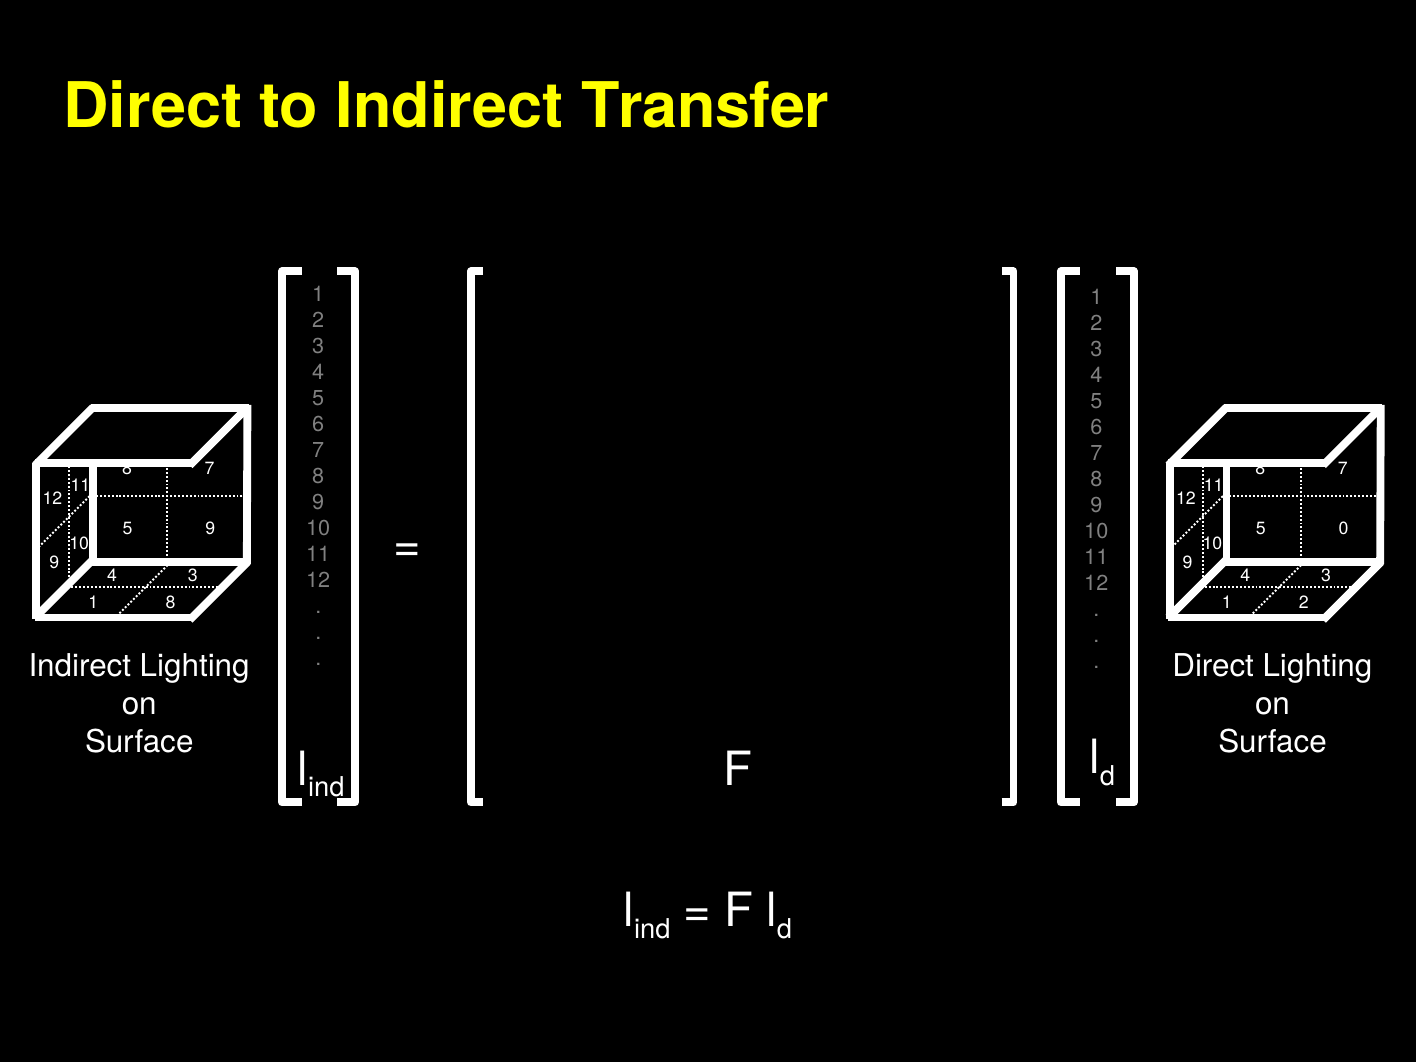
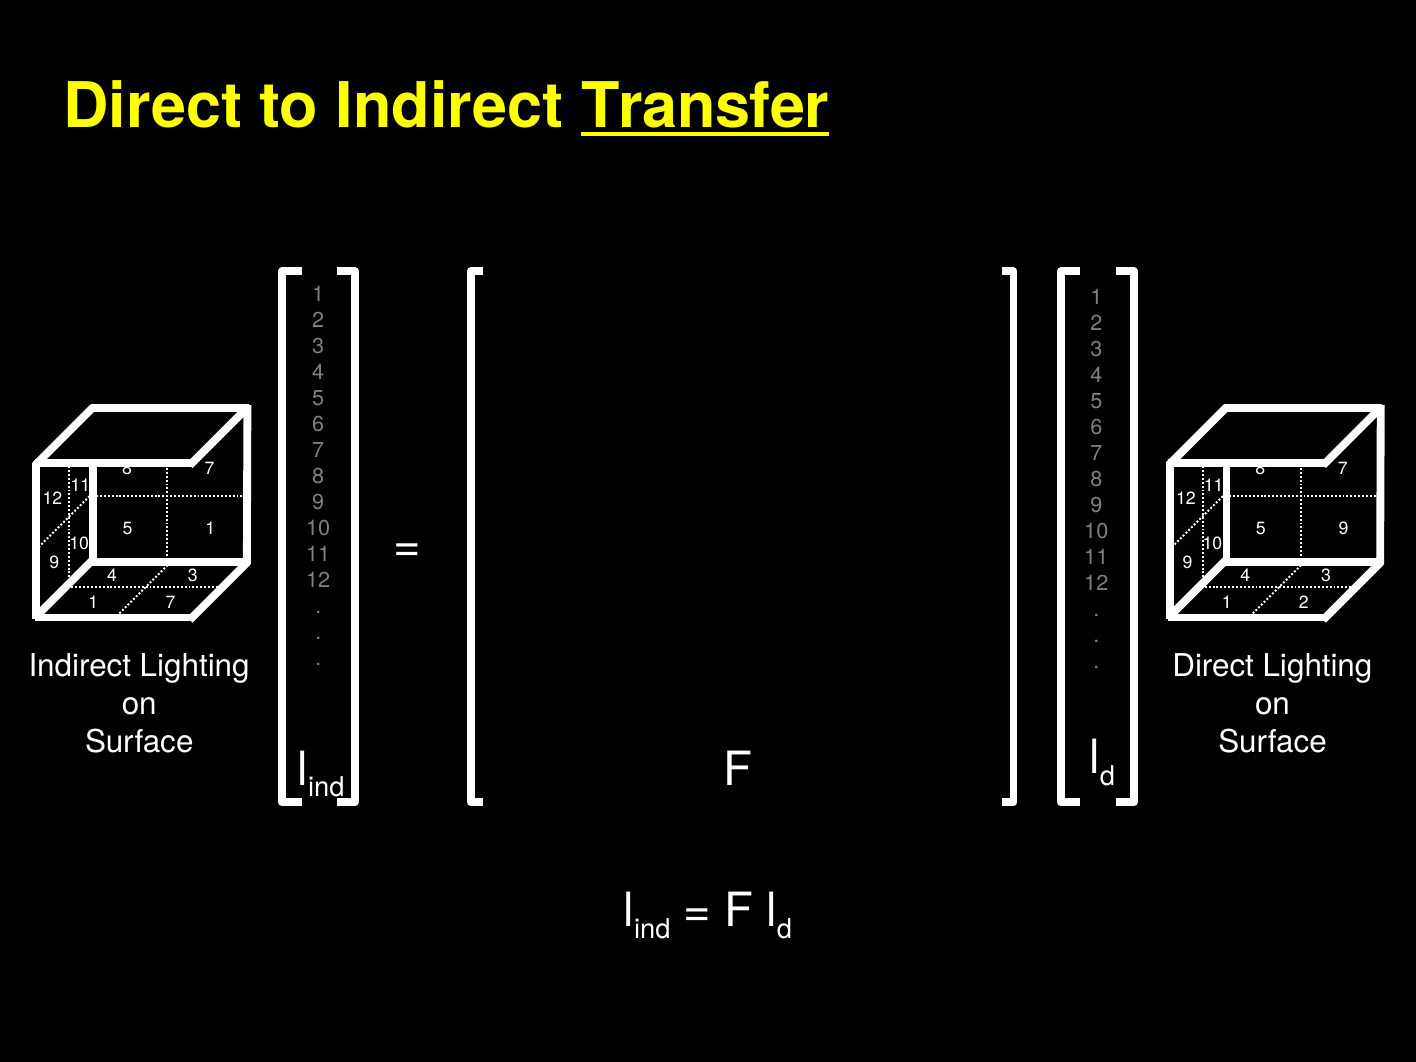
Transfer underline: none -> present
5 9: 9 -> 1
5 0: 0 -> 9
8 at (170, 602): 8 -> 7
